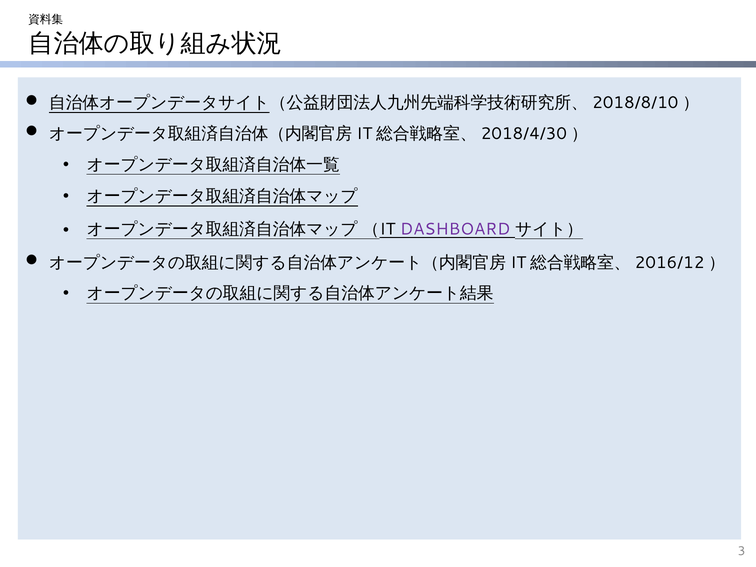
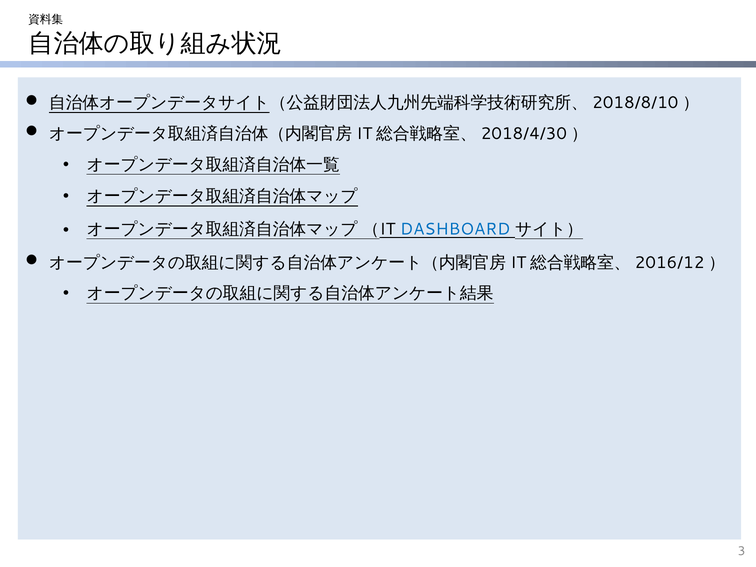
DASHBOARD colour: purple -> blue
